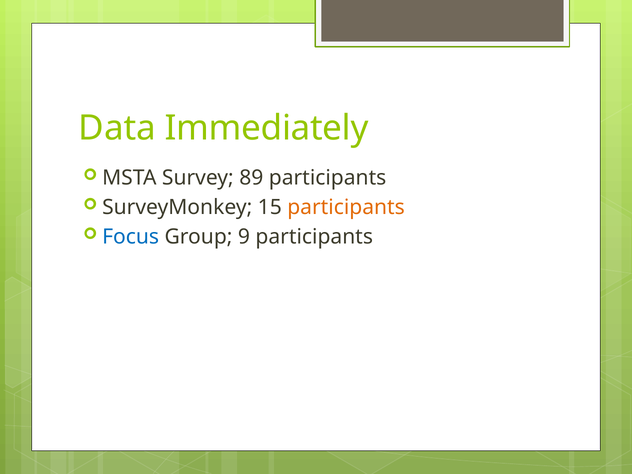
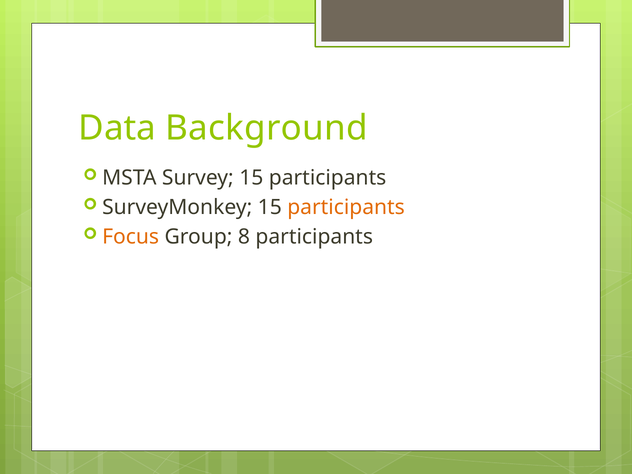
Immediately: Immediately -> Background
Survey 89: 89 -> 15
Focus colour: blue -> orange
9: 9 -> 8
